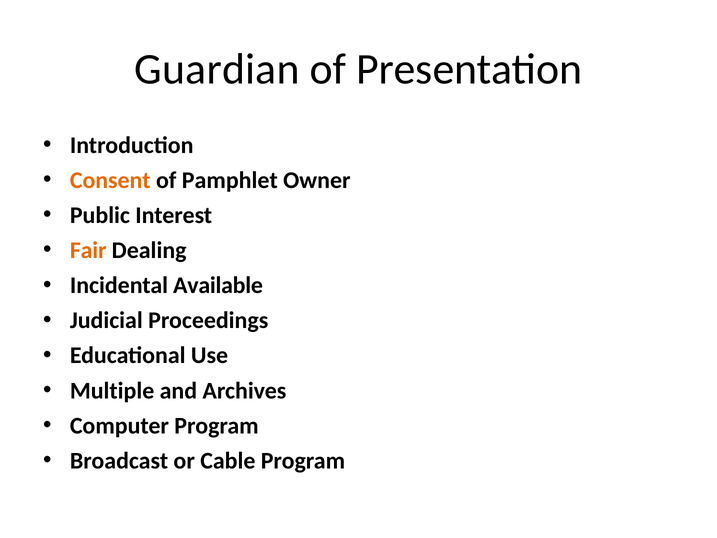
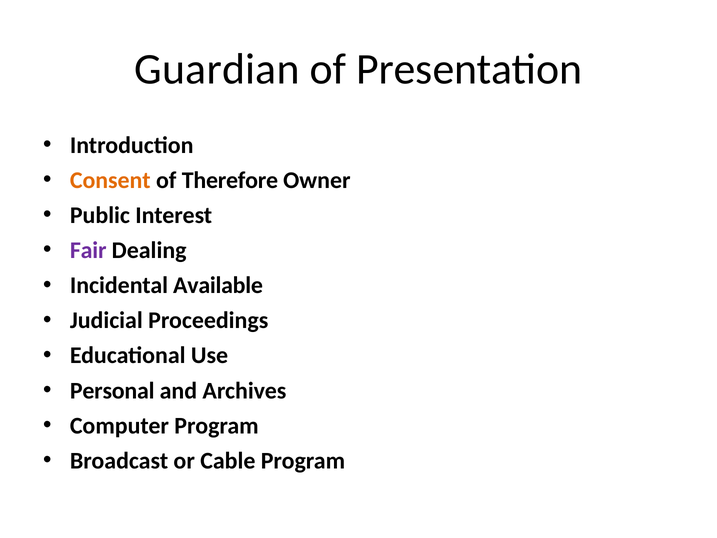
Pamphlet: Pamphlet -> Therefore
Fair colour: orange -> purple
Multiple: Multiple -> Personal
